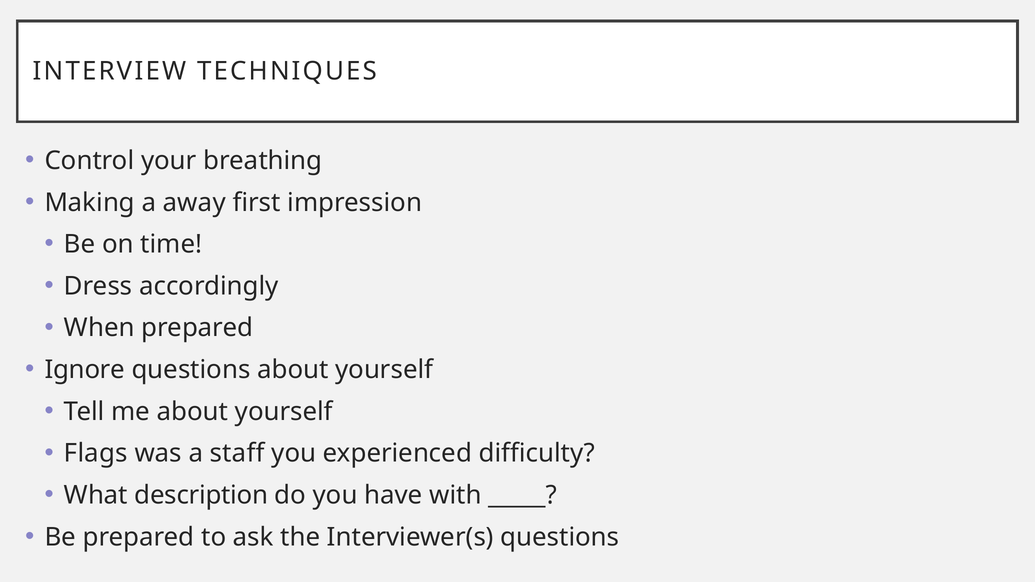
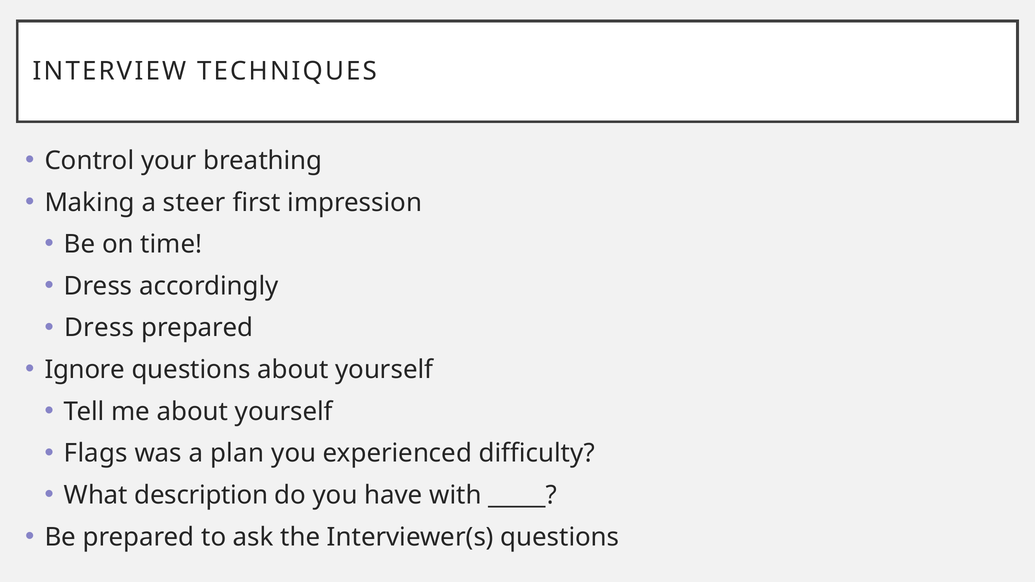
away: away -> steer
When at (99, 328): When -> Dress
staff: staff -> plan
